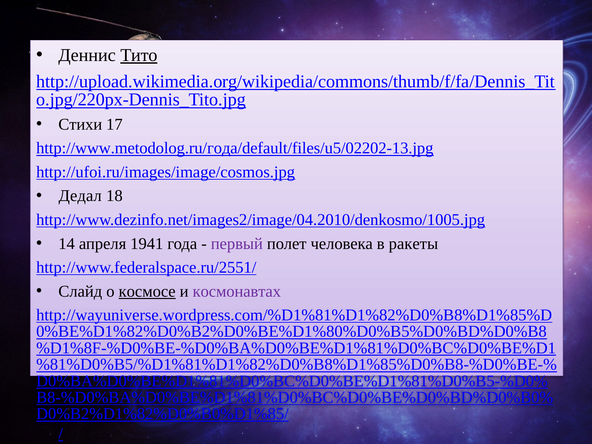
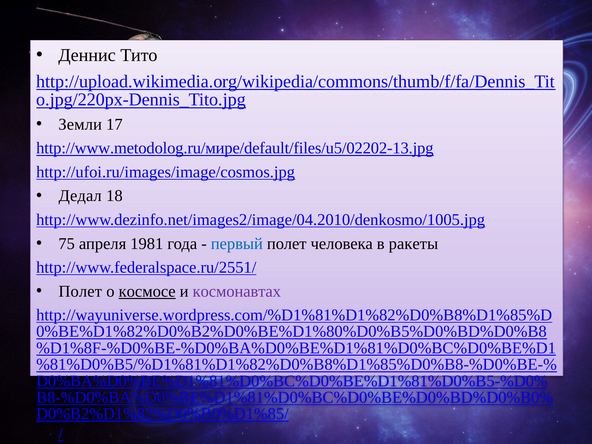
Тито underline: present -> none
Стихи: Стихи -> Земли
http://www.metodolog.ru/года/default/files/u5/02202-13.jpg: http://www.metodolog.ru/года/default/files/u5/02202-13.jpg -> http://www.metodolog.ru/мире/default/files/u5/02202-13.jpg
14: 14 -> 75
1941: 1941 -> 1981
первый colour: purple -> blue
Слайд at (80, 291): Слайд -> Полет
